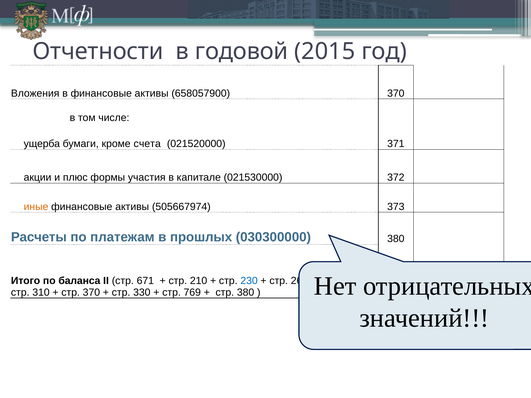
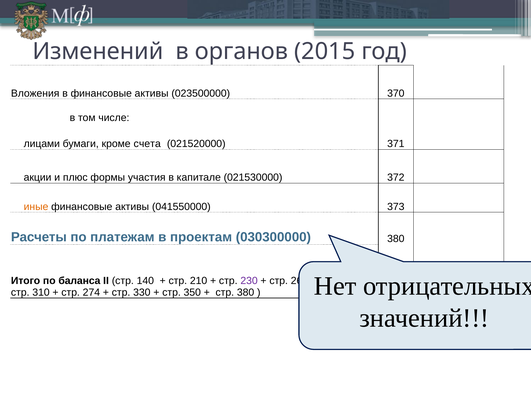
Отчетности: Отчетности -> Изменений
годовой: годовой -> органов
658057900: 658057900 -> 023500000
ущерба: ущерба -> лицами
505667974: 505667974 -> 041550000
прошлых: прошлых -> проектам
671: 671 -> 140
230 colour: blue -> purple
стр 370: 370 -> 274
769: 769 -> 350
